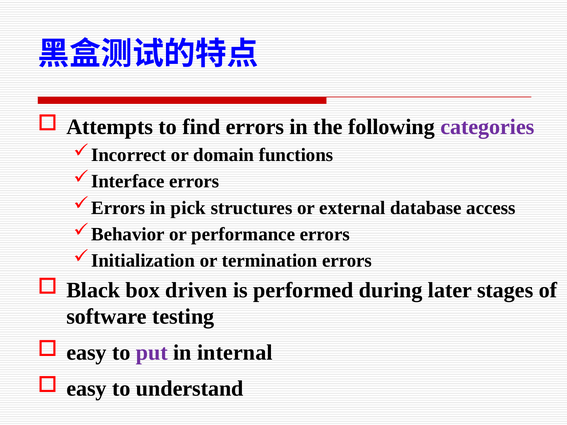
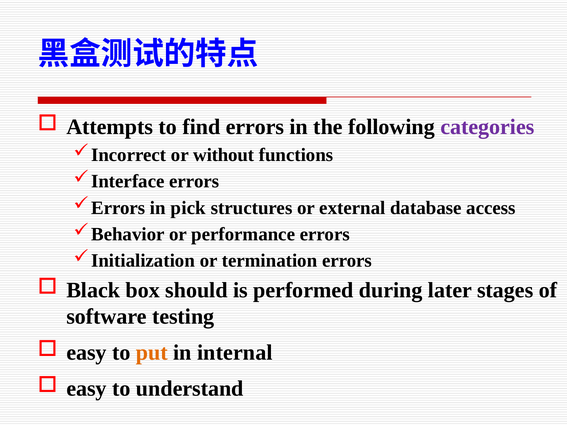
domain: domain -> without
driven: driven -> should
put colour: purple -> orange
